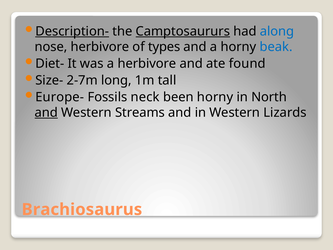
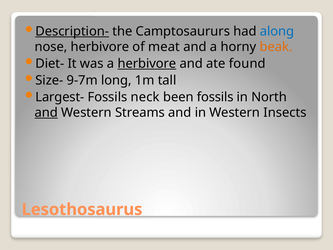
Camptosaururs underline: present -> none
types: types -> meat
beak colour: blue -> orange
herbivore at (147, 64) underline: none -> present
2-7m: 2-7m -> 9-7m
Europe-: Europe- -> Largest-
been horny: horny -> fossils
Lizards: Lizards -> Insects
Brachiosaurus: Brachiosaurus -> Lesothosaurus
